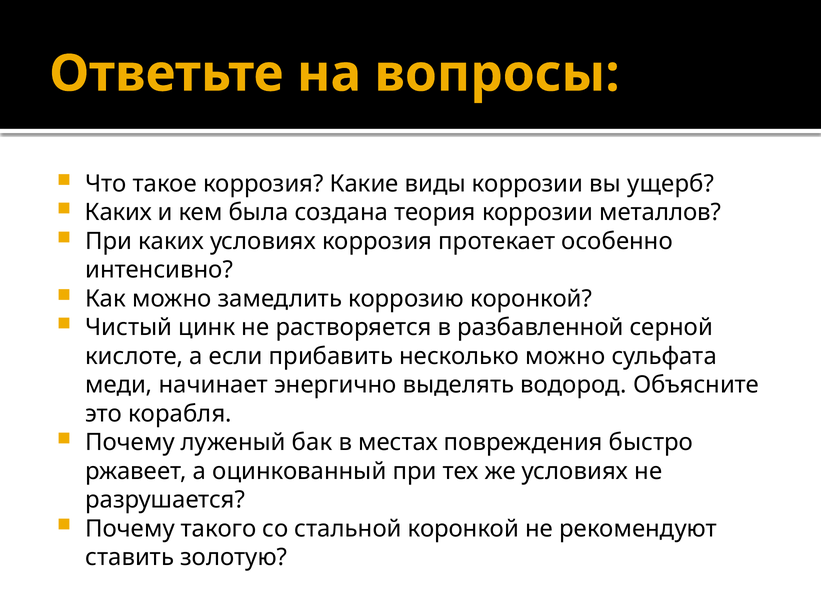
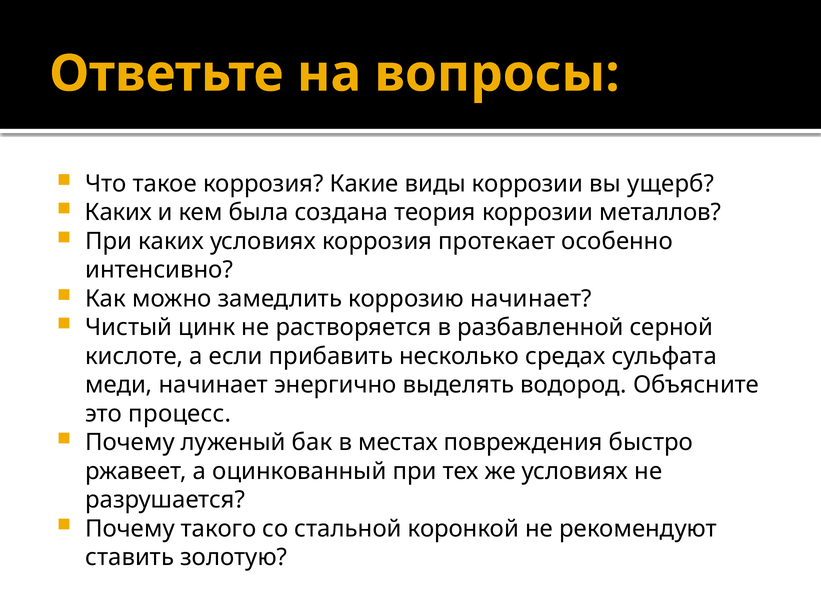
коррозию коронкой: коронкой -> начинает
несколько можно: можно -> средах
корабля: корабля -> процесс
